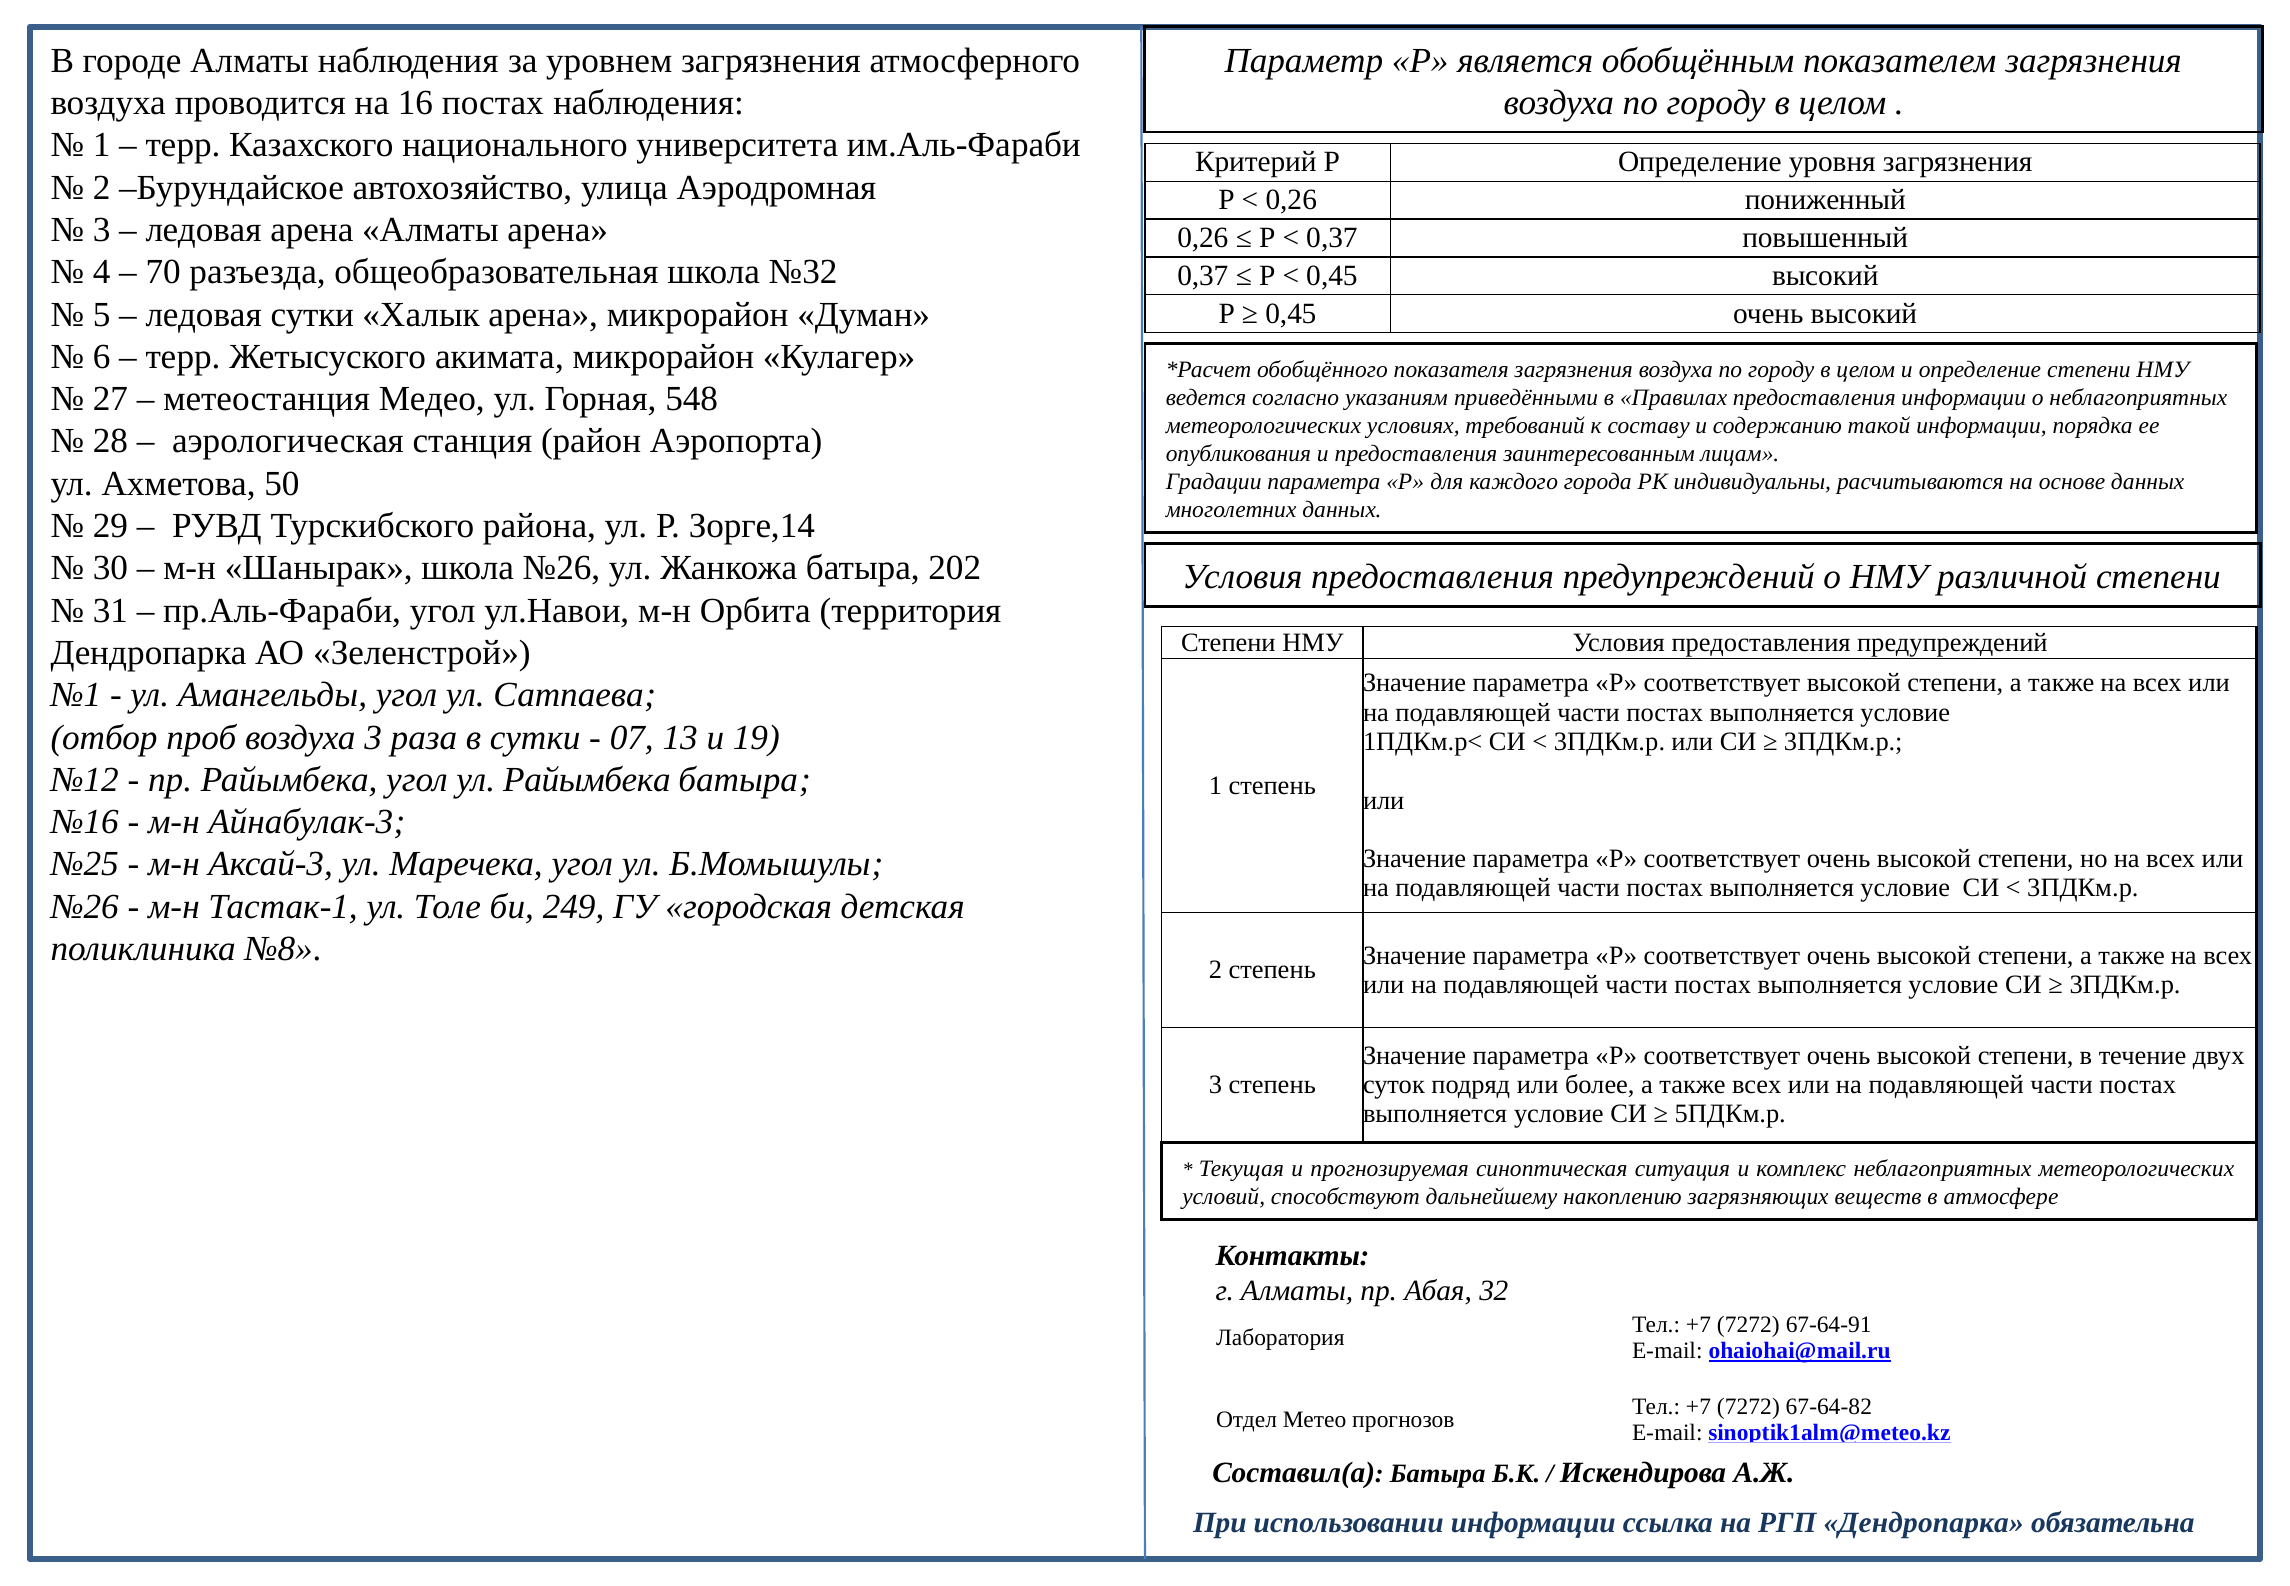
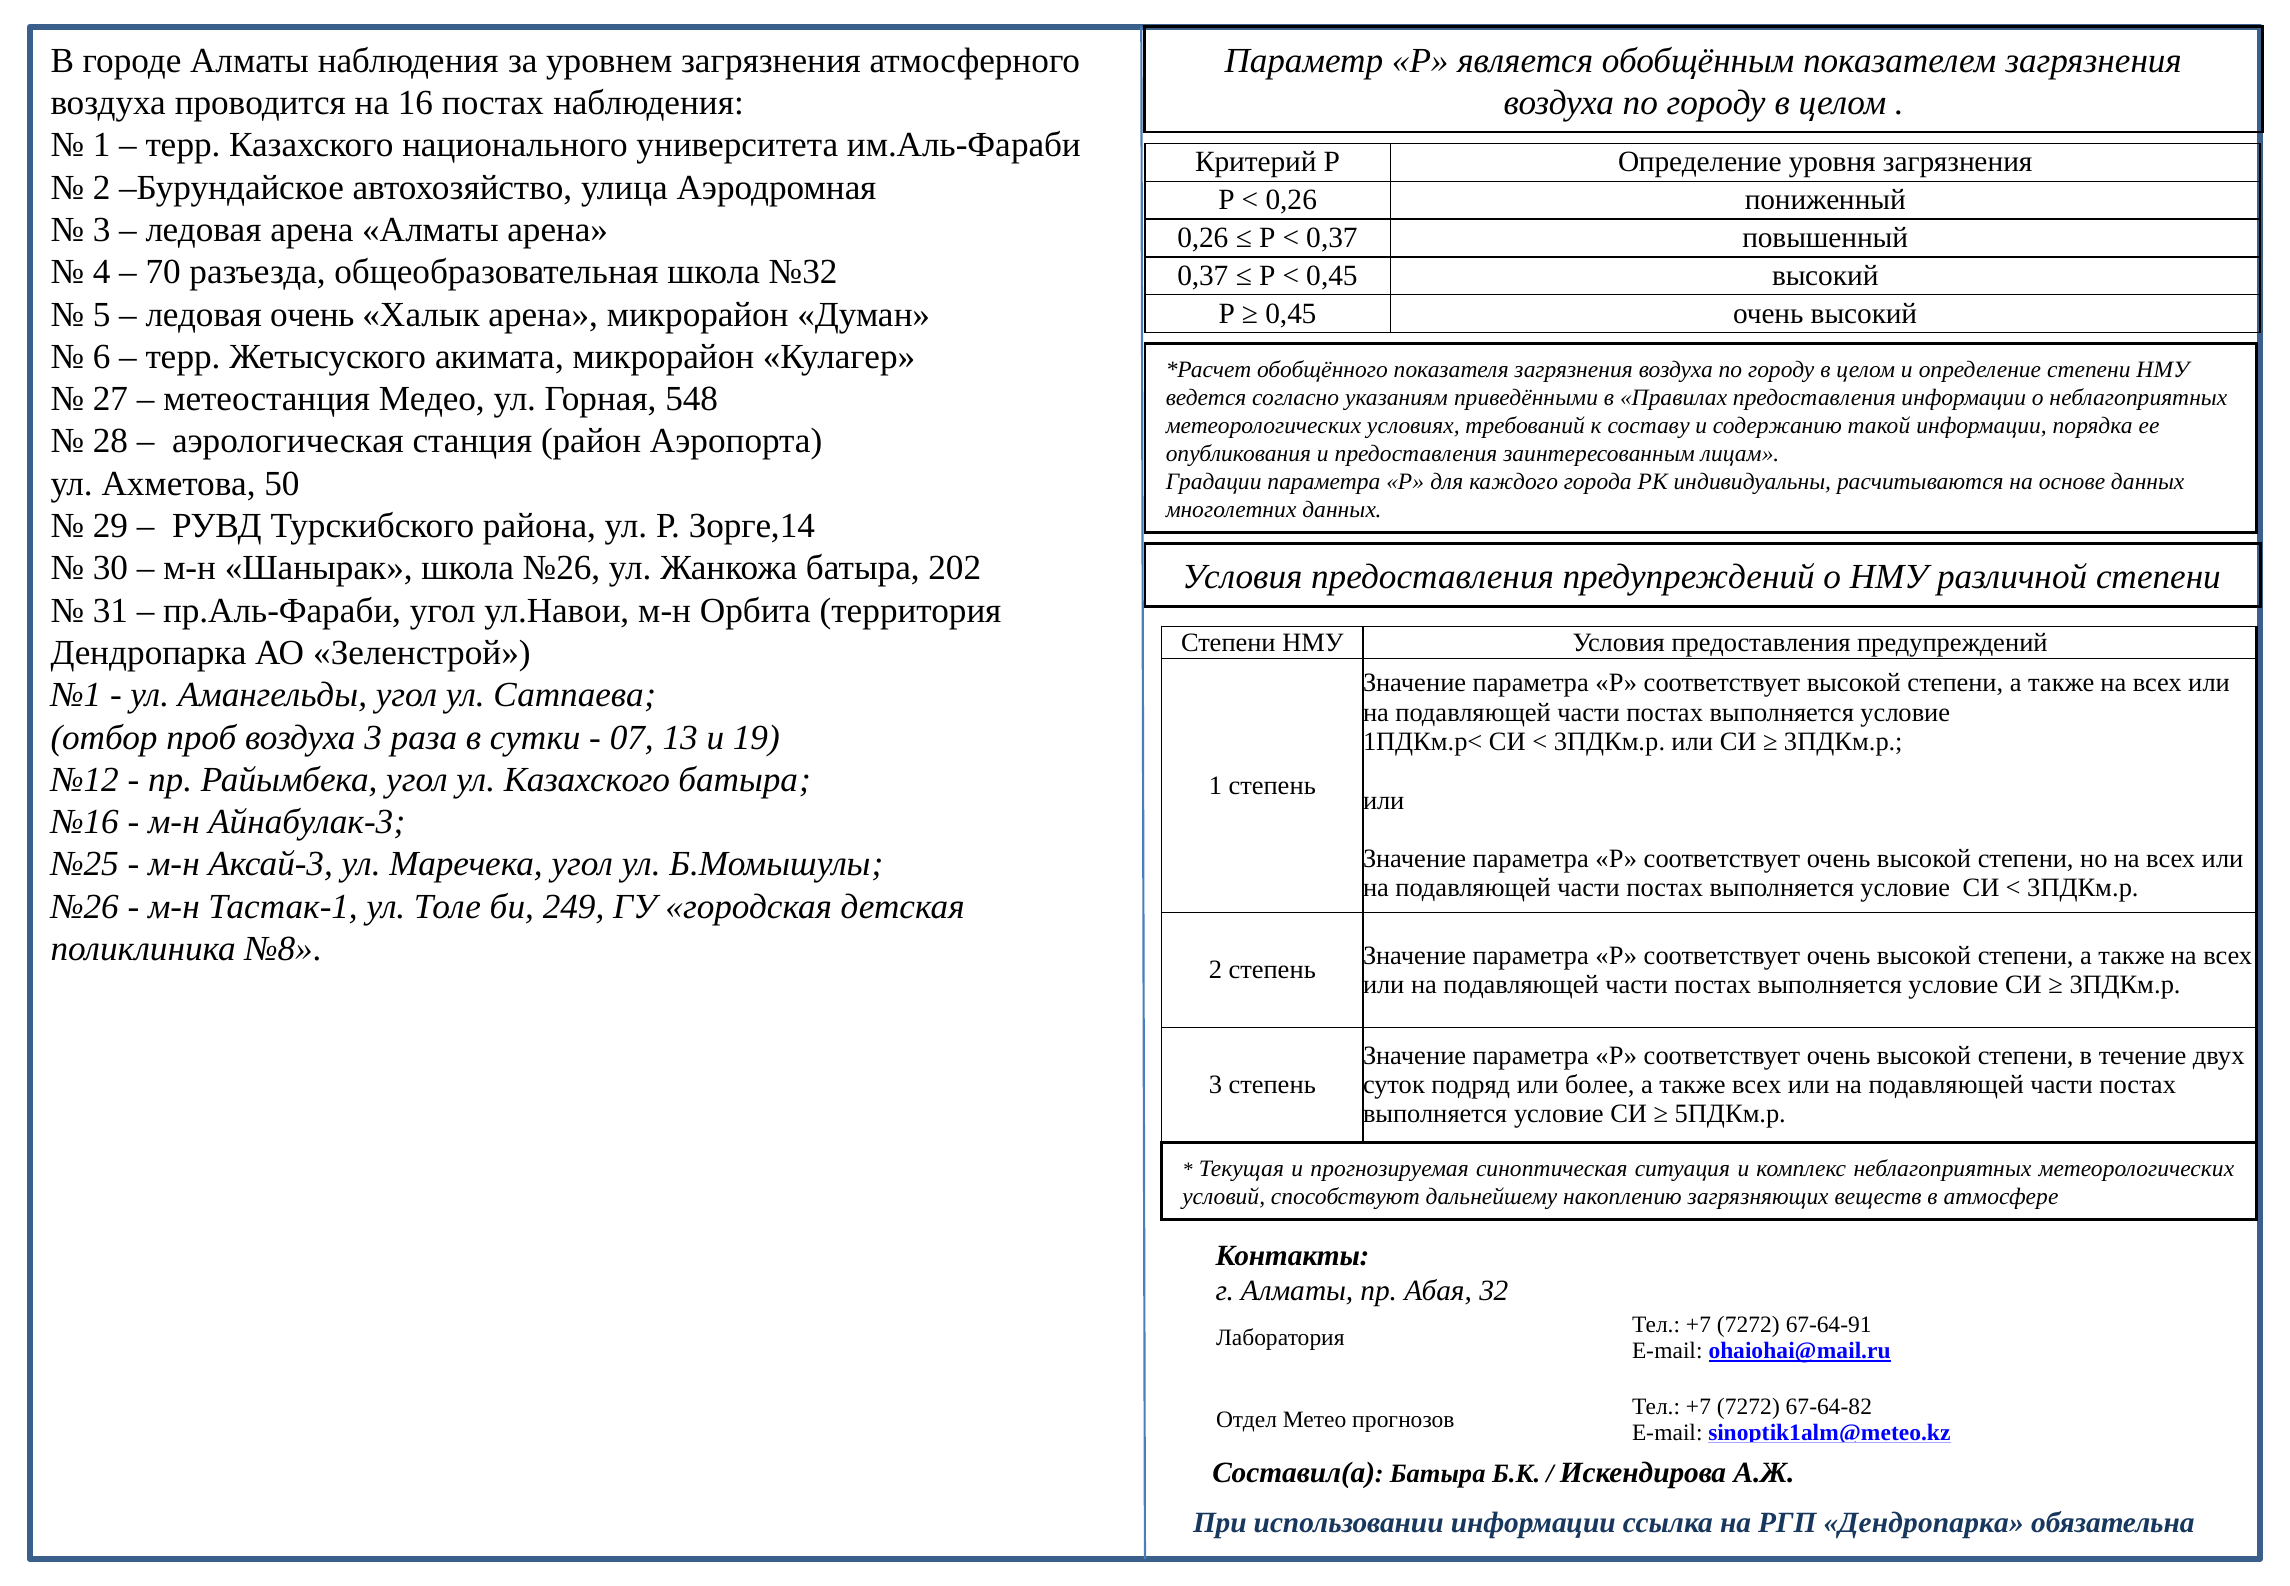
ледовая сутки: сутки -> очень
ул Райымбека: Райымбека -> Казахского
